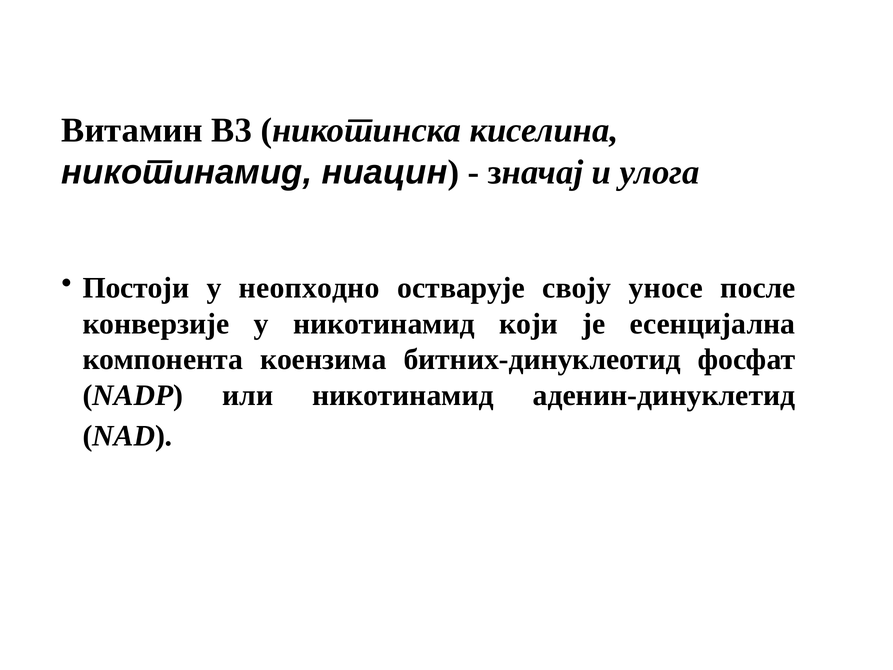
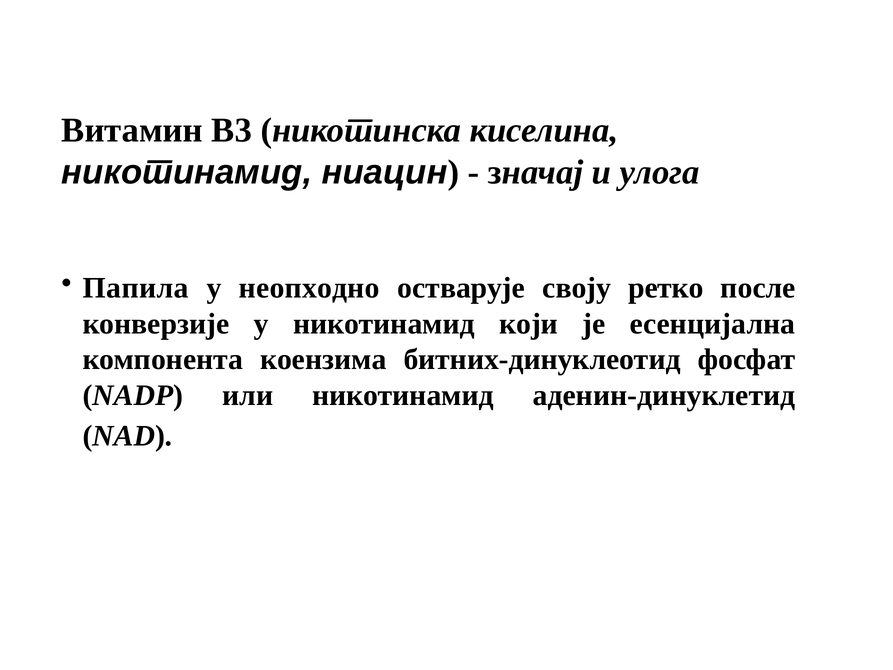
Постоји: Постоји -> Папила
уносе: уносе -> ретко
